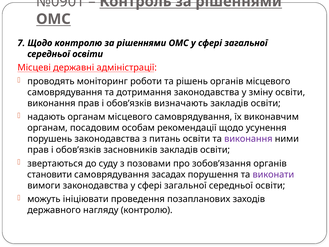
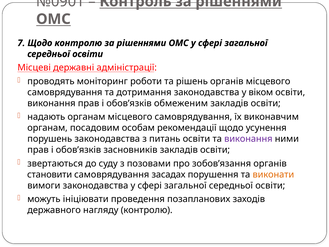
зміну: зміну -> віком
визначають: визначають -> обмеженим
виконати colour: purple -> orange
